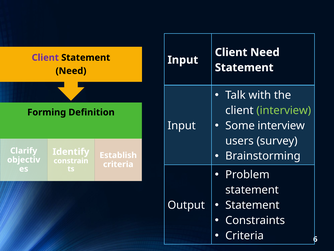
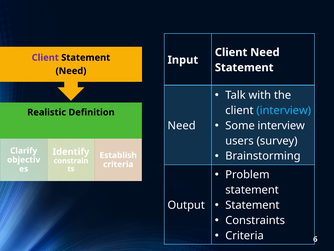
interview at (284, 110) colour: light green -> light blue
Forming: Forming -> Realistic
Input at (182, 125): Input -> Need
